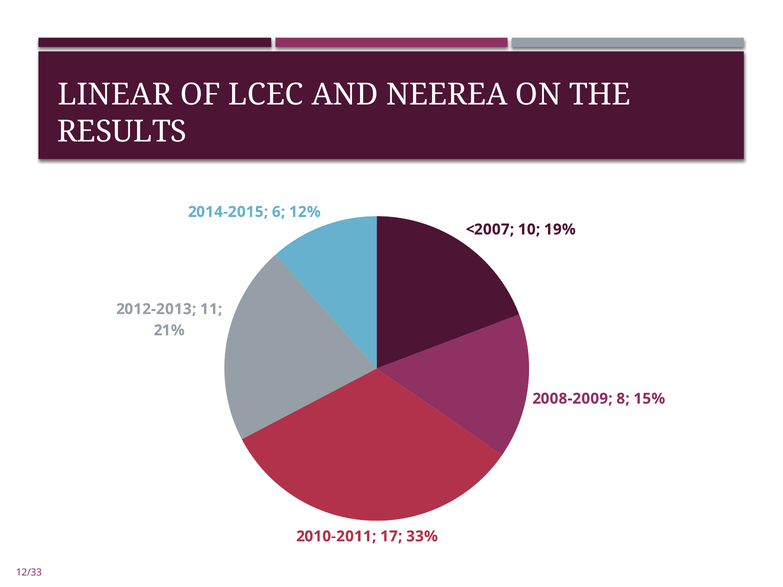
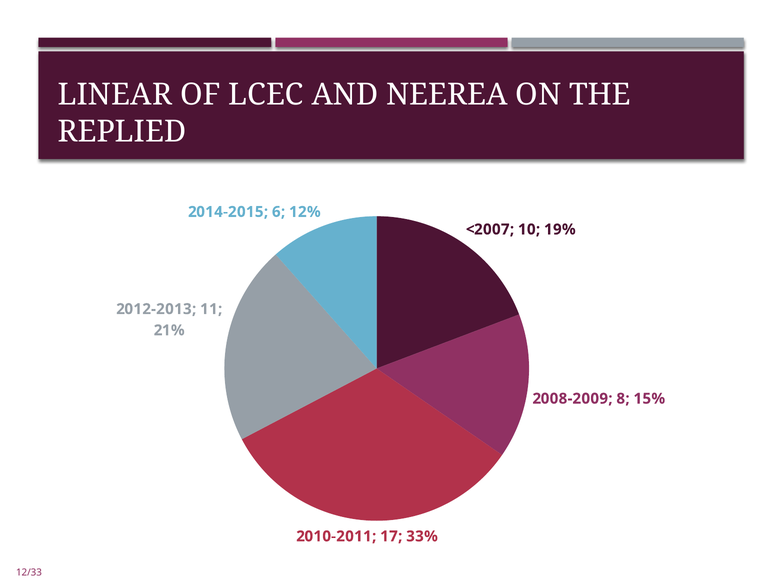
RESULTS: RESULTS -> REPLIED
